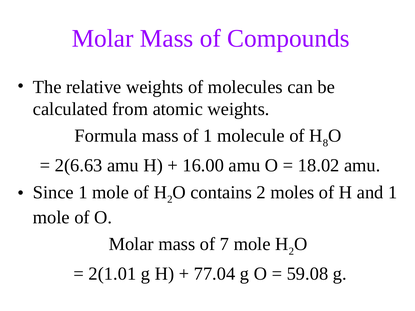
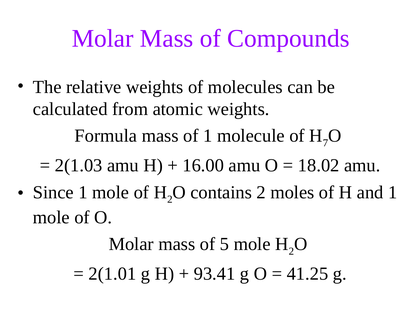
8: 8 -> 7
2(6.63: 2(6.63 -> 2(1.03
7: 7 -> 5
77.04: 77.04 -> 93.41
59.08: 59.08 -> 41.25
